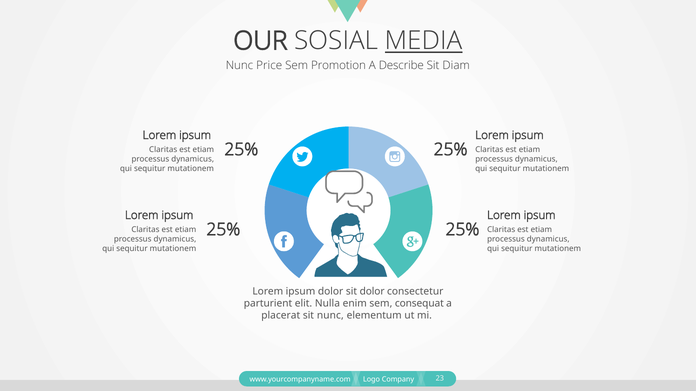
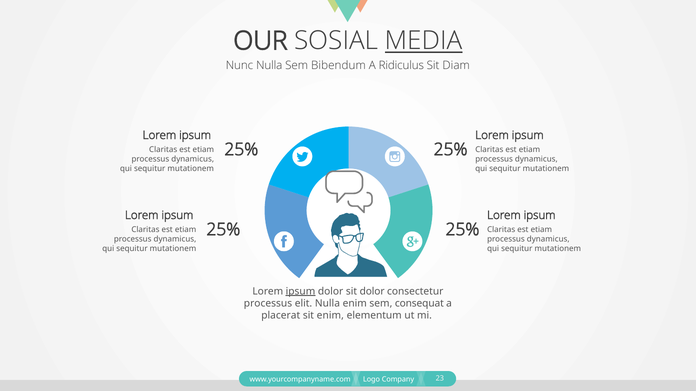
Nunc Price: Price -> Nulla
Promotion: Promotion -> Bibendum
Describe: Describe -> Ridiculus
ipsum at (300, 292) underline: none -> present
parturient at (268, 304): parturient -> processus
sit nunc: nunc -> enim
